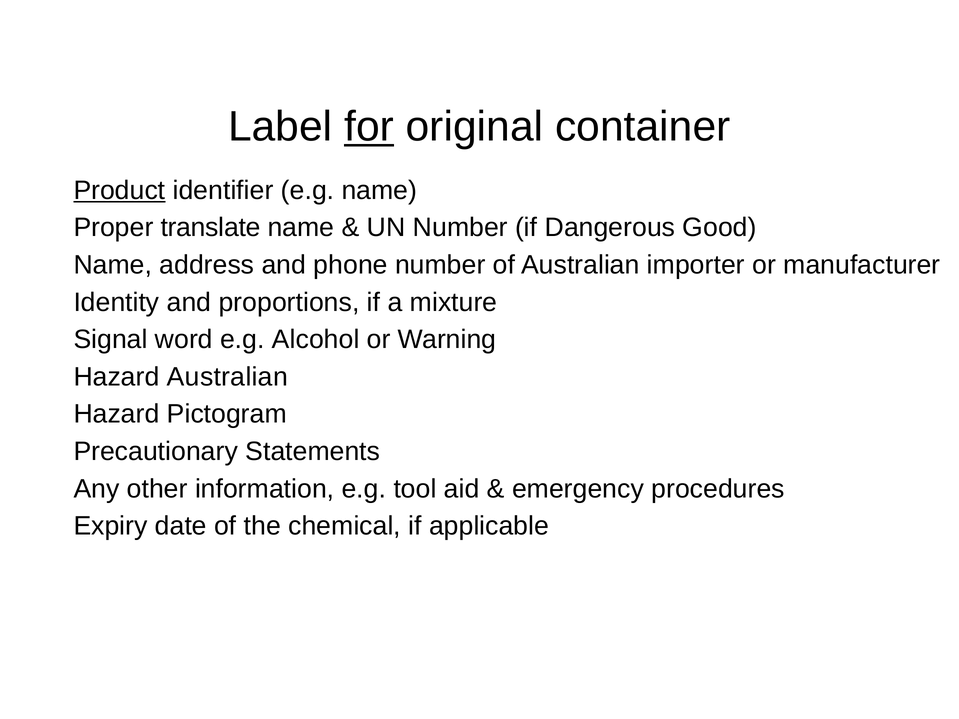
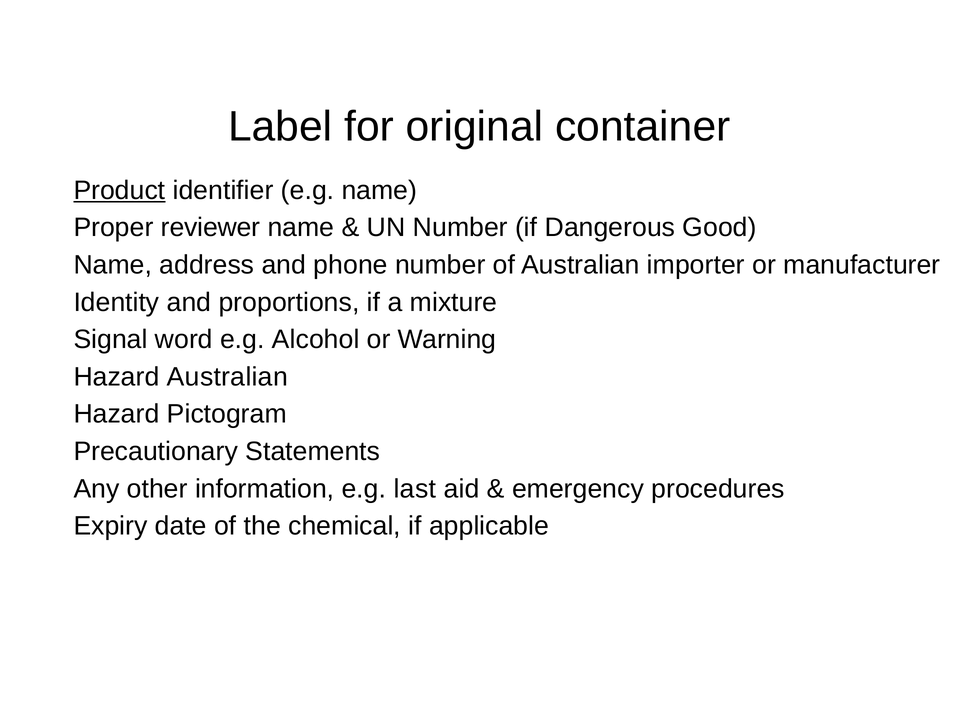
for underline: present -> none
translate: translate -> reviewer
tool: tool -> last
